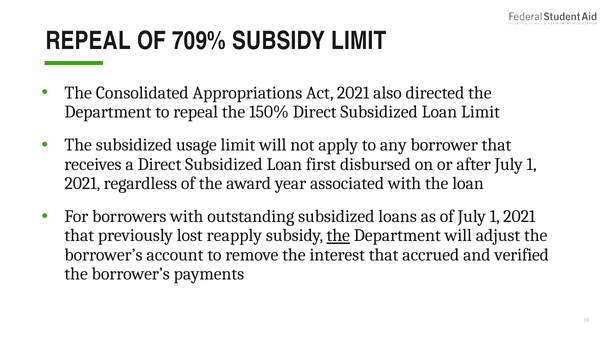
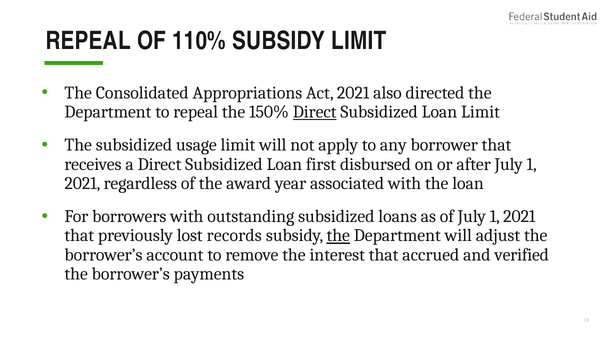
709%: 709% -> 110%
Direct at (315, 112) underline: none -> present
reapply: reapply -> records
